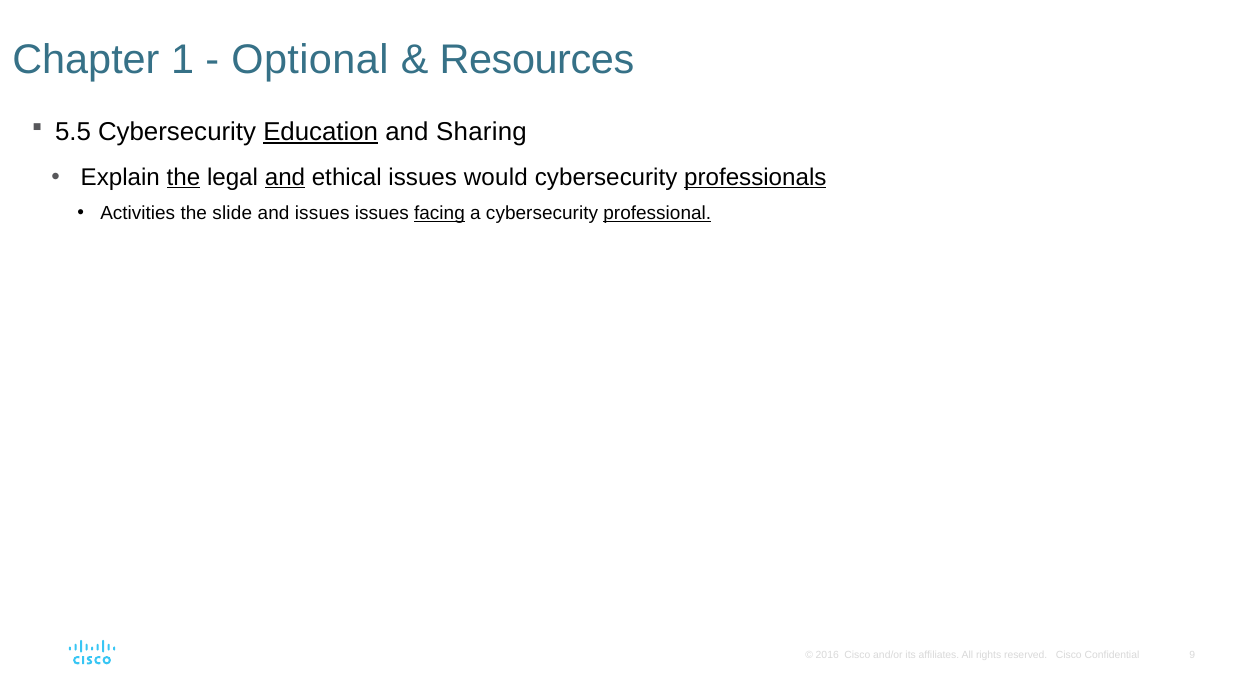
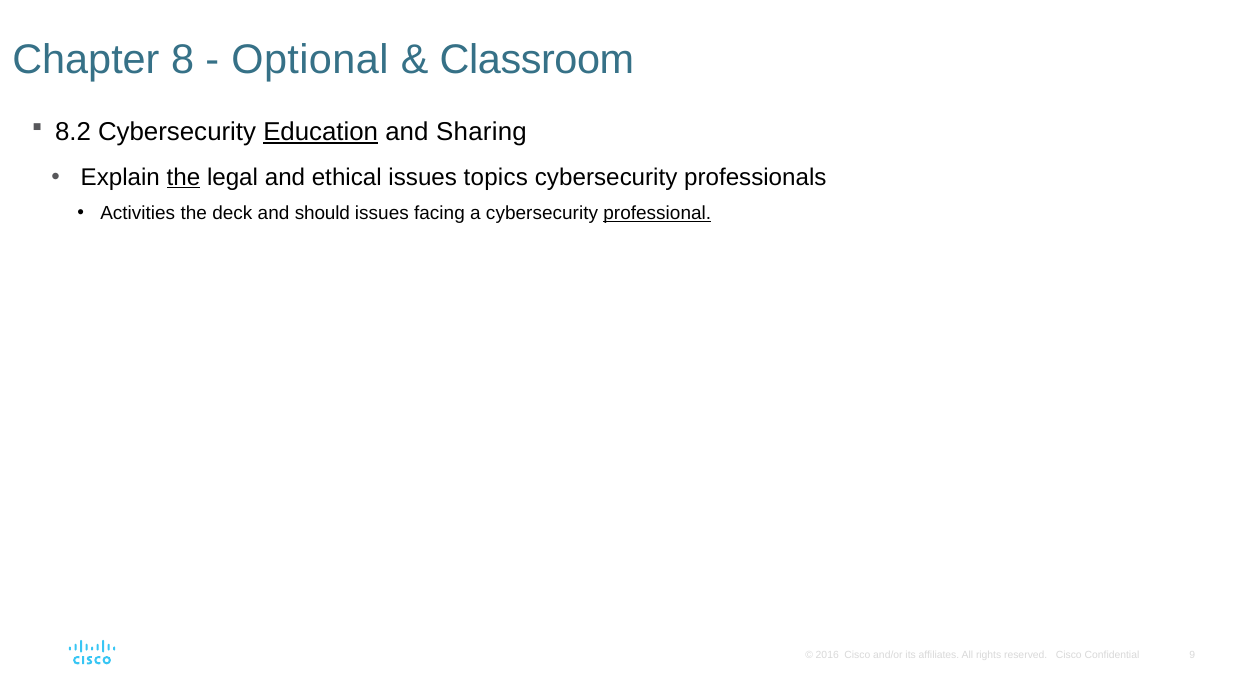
1: 1 -> 8
Resources: Resources -> Classroom
5.5: 5.5 -> 8.2
and at (285, 177) underline: present -> none
would: would -> topics
professionals underline: present -> none
slide: slide -> deck
and issues: issues -> should
facing underline: present -> none
